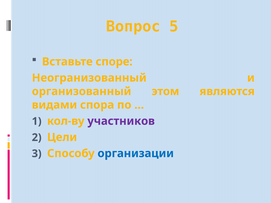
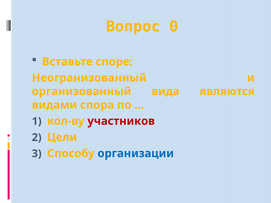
5: 5 -> 0
этом: этом -> вида
участников colour: purple -> red
